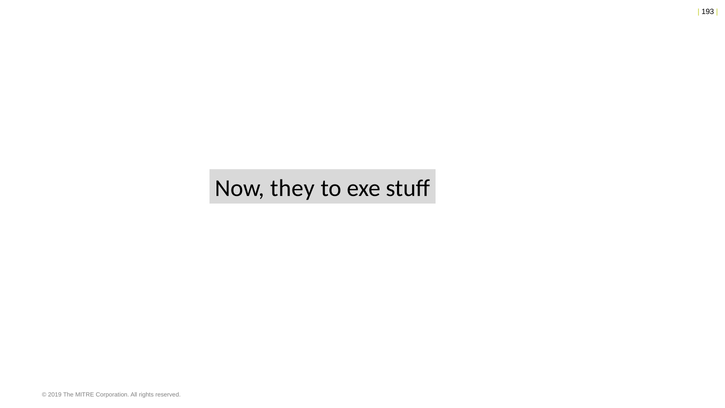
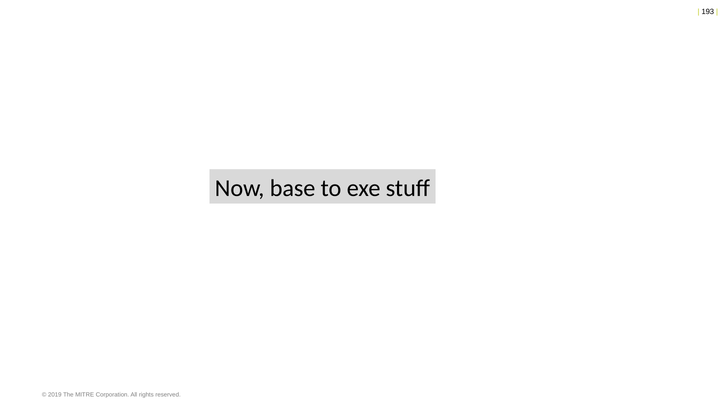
they: they -> base
